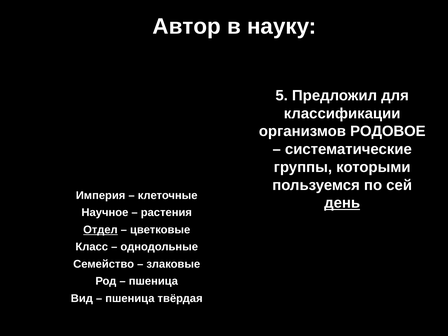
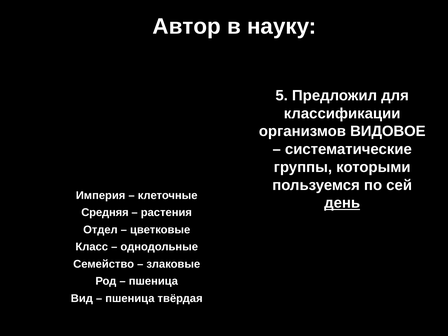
РОДОВОЕ: РОДОВОЕ -> ВИДОВОЕ
Научное: Научное -> Средняя
Отдел underline: present -> none
